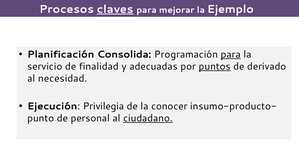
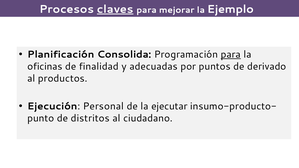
servicio: servicio -> oficinas
puntos underline: present -> none
necesidad: necesidad -> productos
Privilegia: Privilegia -> Personal
conocer: conocer -> ejecutar
personal: personal -> distritos
ciudadano underline: present -> none
